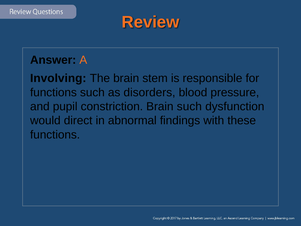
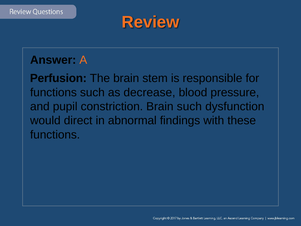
Involving: Involving -> Perfusion
disorders: disorders -> decrease
